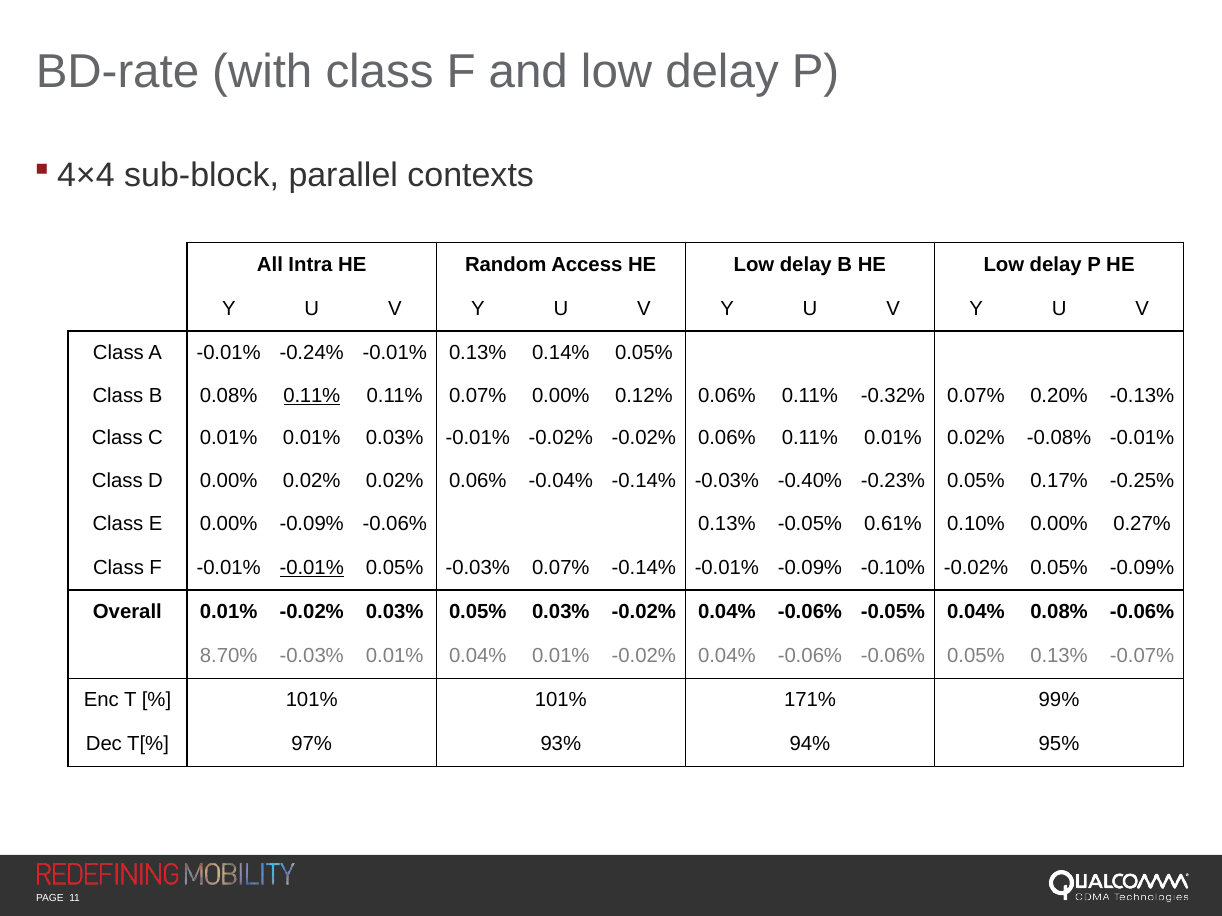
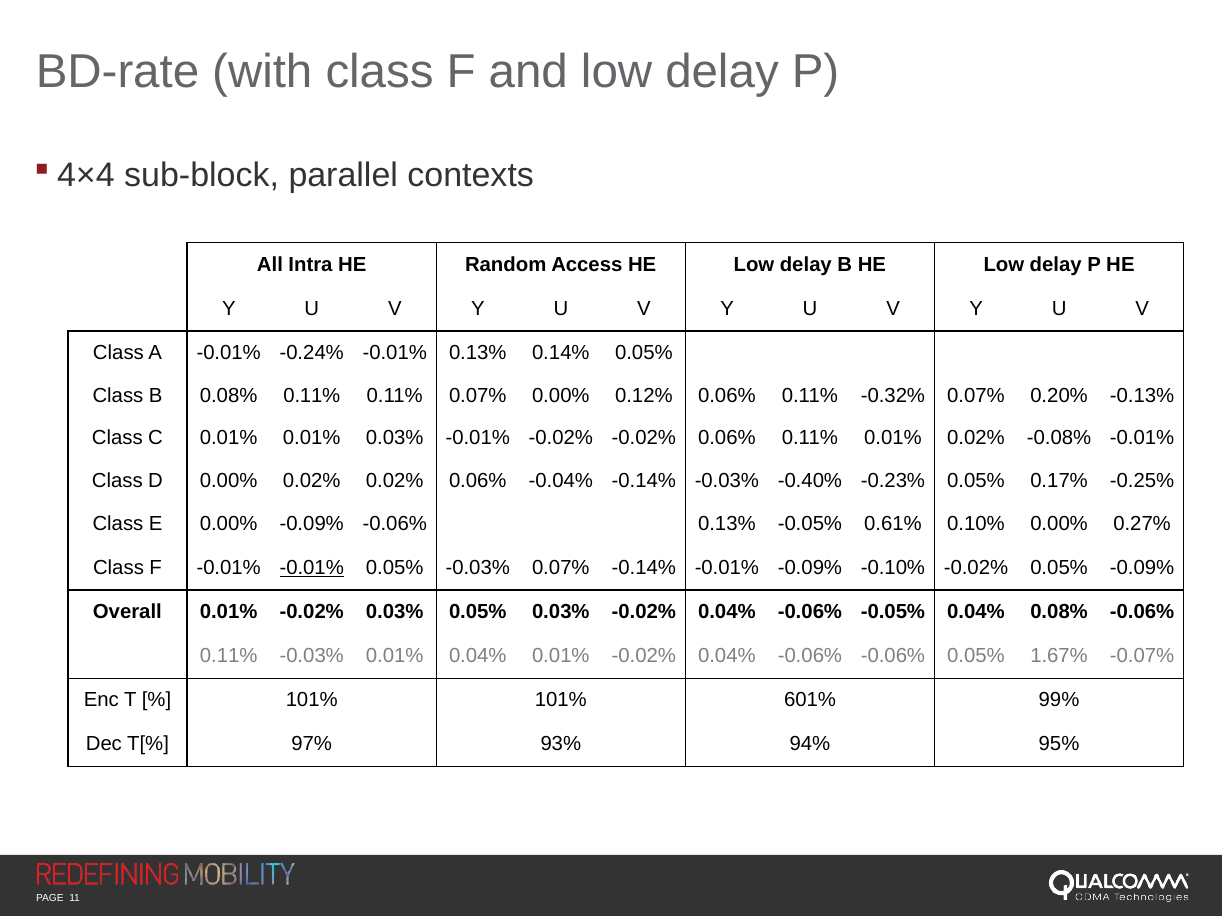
0.11% at (312, 396) underline: present -> none
8.70% at (229, 656): 8.70% -> 0.11%
0.05% 0.13%: 0.13% -> 1.67%
171%: 171% -> 601%
